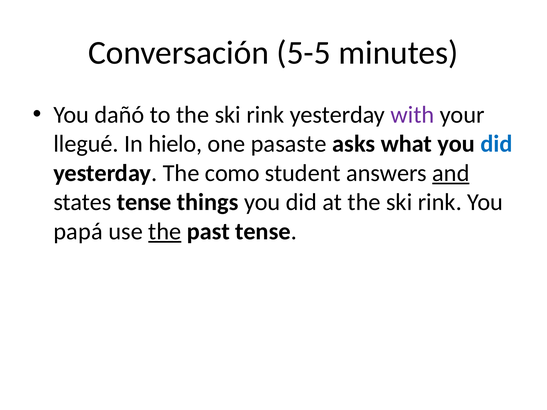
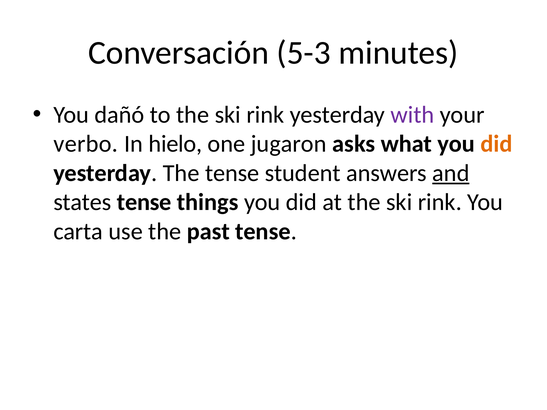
5-5: 5-5 -> 5-3
llegué: llegué -> verbo
pasaste: pasaste -> jugaron
did at (496, 144) colour: blue -> orange
The como: como -> tense
papá: papá -> carta
the at (165, 231) underline: present -> none
